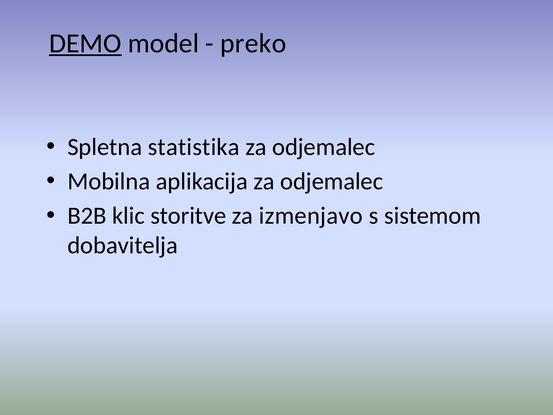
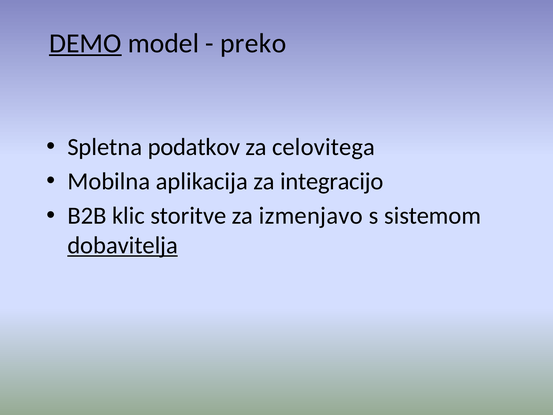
statistika: statistika -> podatkov
odjemalec at (324, 147): odjemalec -> celovitega
aplikacija za odjemalec: odjemalec -> integracijo
dobavitelja underline: none -> present
